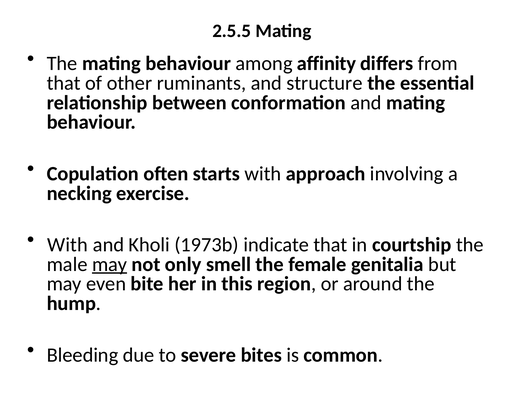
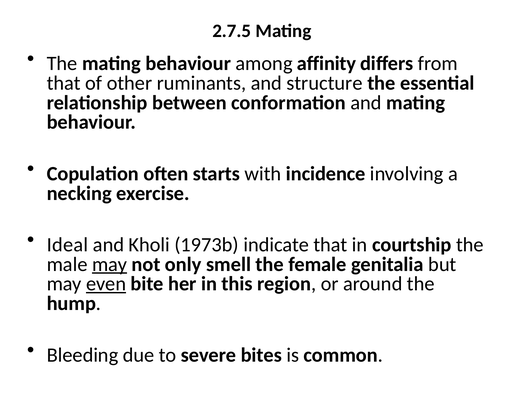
2.5.5: 2.5.5 -> 2.7.5
approach: approach -> incidence
With at (67, 245): With -> Ideal
even underline: none -> present
